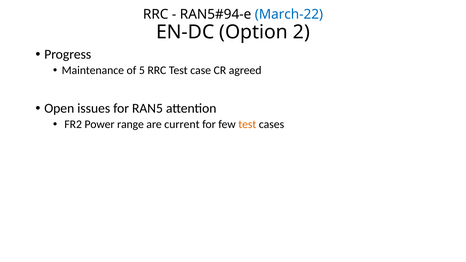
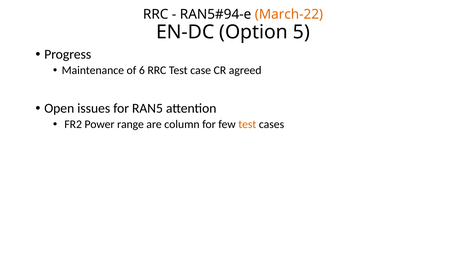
March-22 colour: blue -> orange
2: 2 -> 5
5: 5 -> 6
current: current -> column
